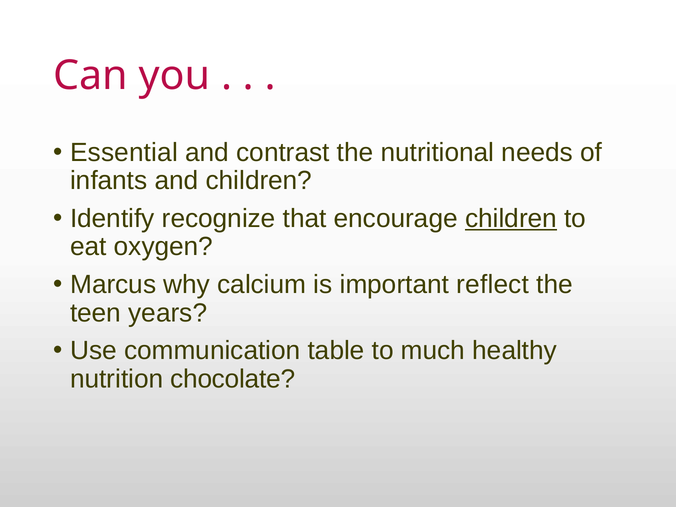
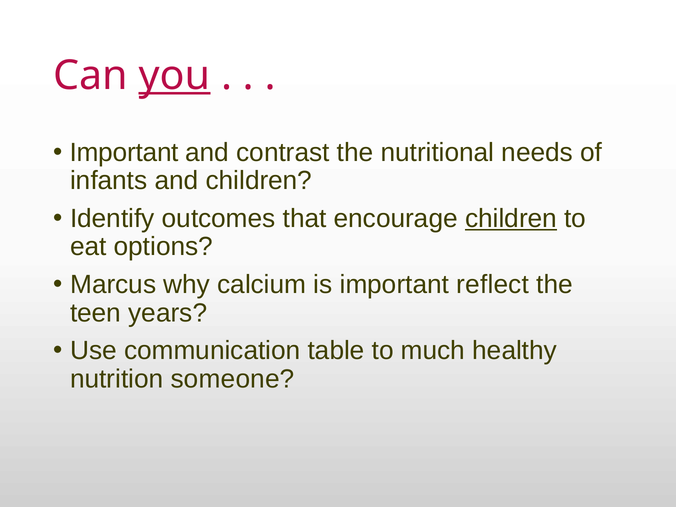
you underline: none -> present
Essential at (124, 152): Essential -> Important
recognize: recognize -> outcomes
oxygen: oxygen -> options
chocolate: chocolate -> someone
